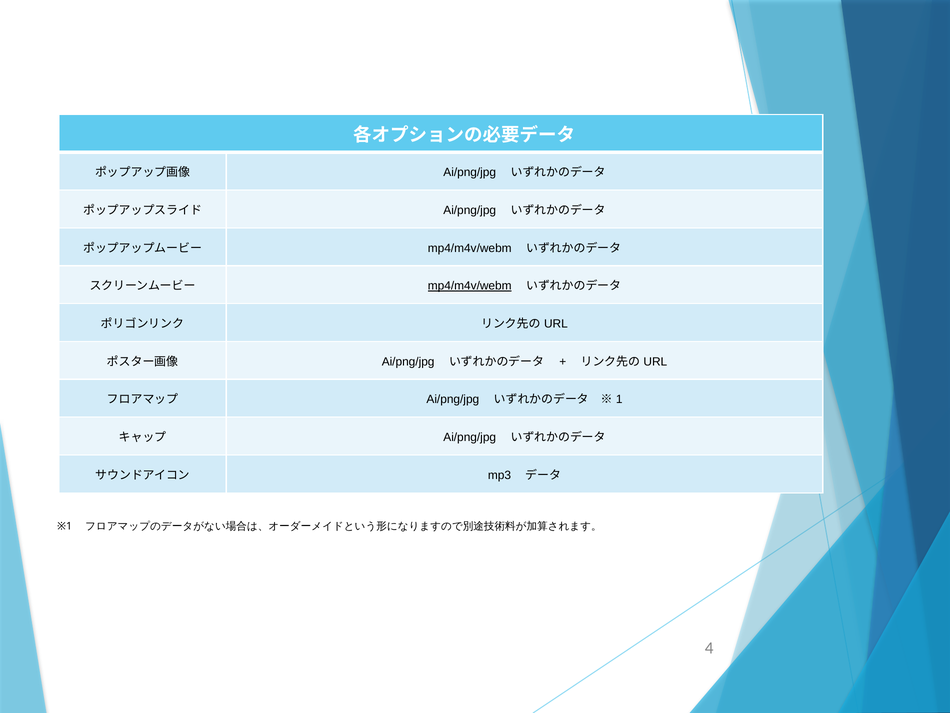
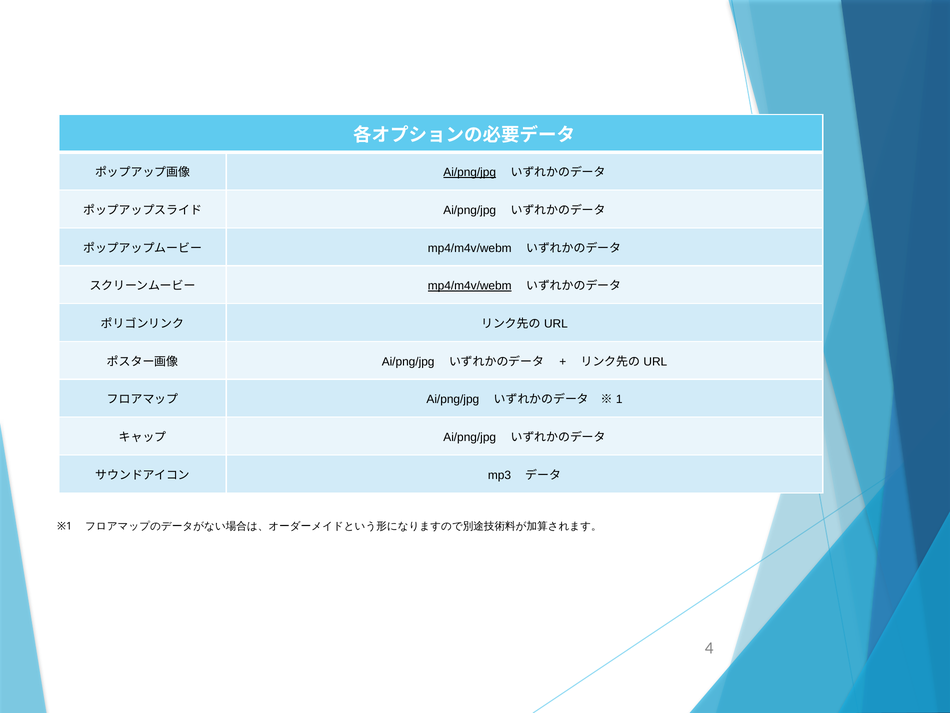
Ai/png/jpg at (470, 172) underline: none -> present
